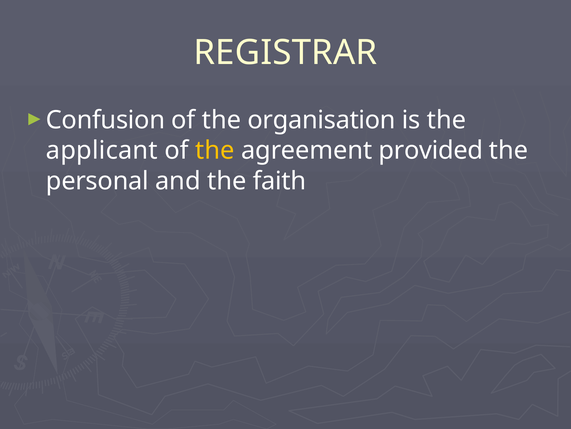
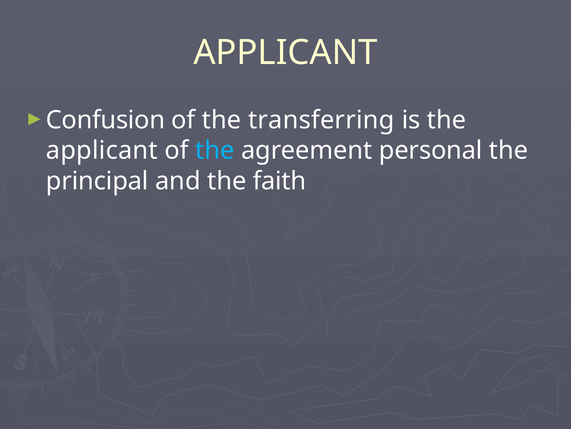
REGISTRAR at (285, 52): REGISTRAR -> APPLICANT
organisation: organisation -> transferring
the at (215, 150) colour: yellow -> light blue
provided: provided -> personal
personal: personal -> principal
